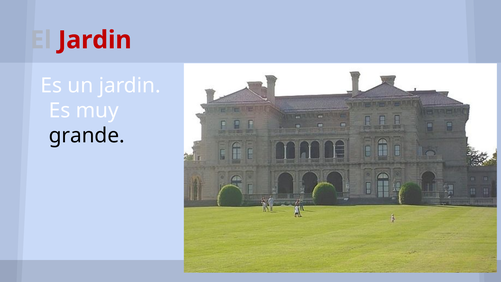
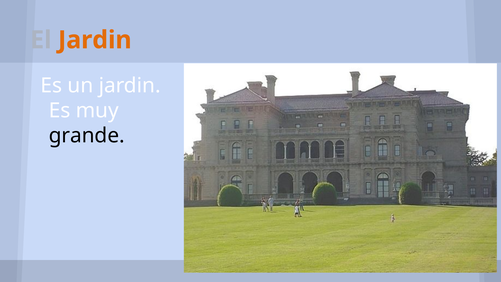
Jardin at (95, 40) colour: red -> orange
